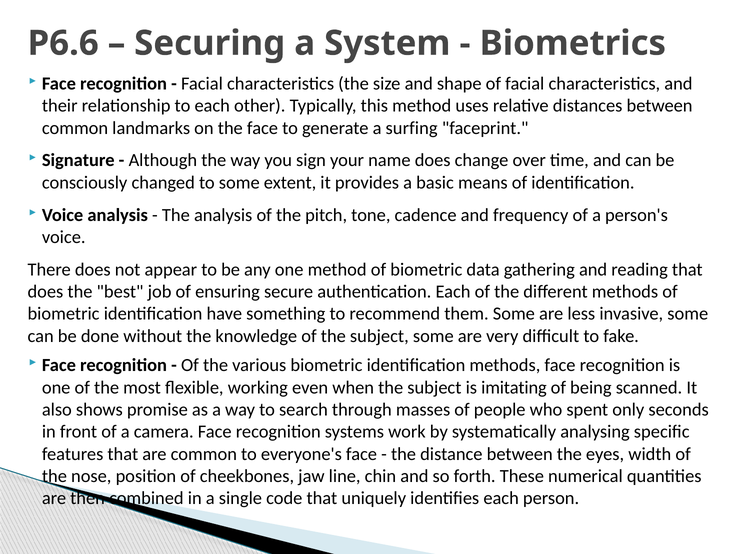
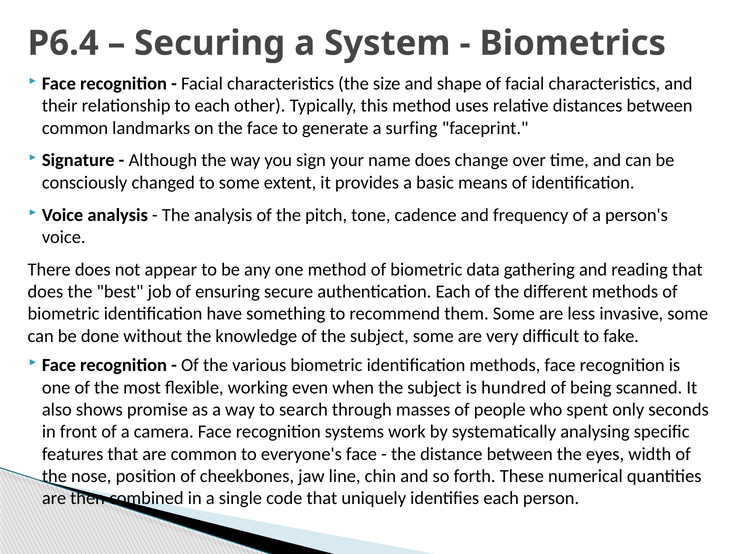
P6.6: P6.6 -> P6.4
imitating: imitating -> hundred
